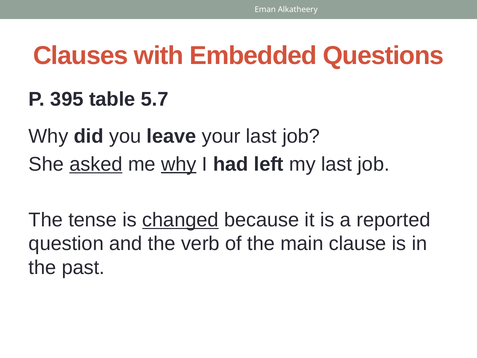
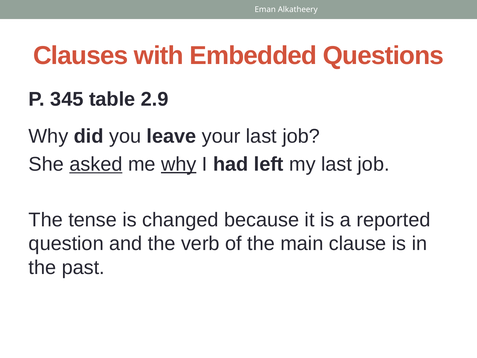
395: 395 -> 345
5.7: 5.7 -> 2.9
changed underline: present -> none
